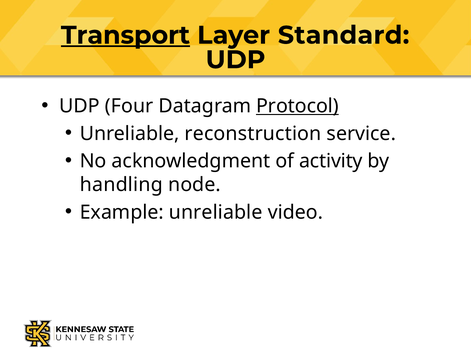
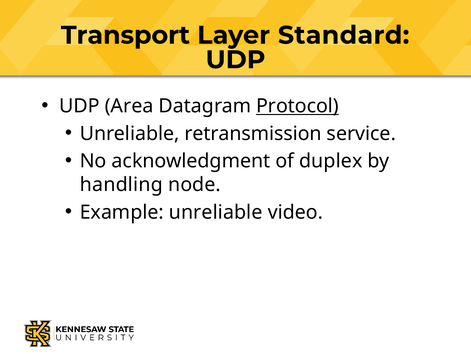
Transport underline: present -> none
Four: Four -> Area
reconstruction: reconstruction -> retransmission
activity: activity -> duplex
